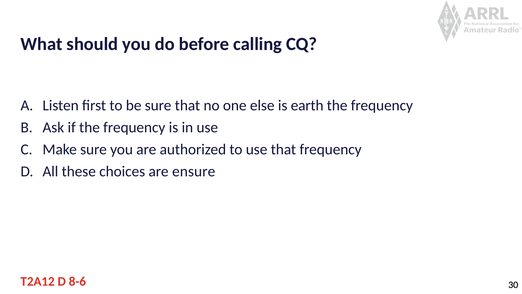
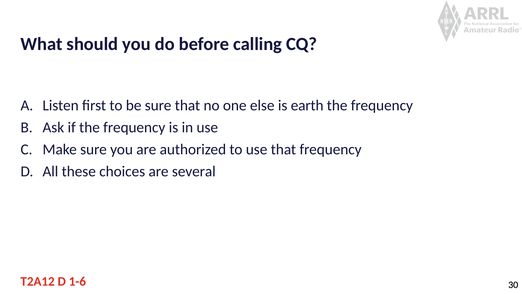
ensure: ensure -> several
8-6: 8-6 -> 1-6
